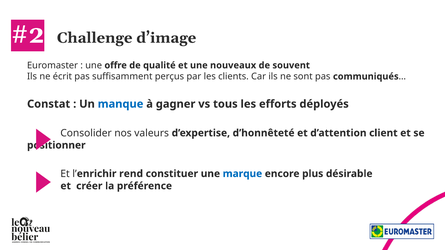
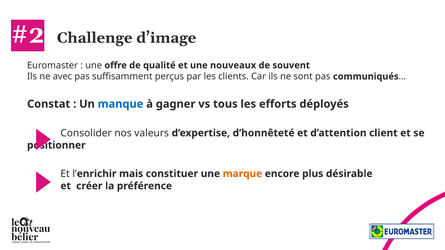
écrit: écrit -> avec
rend: rend -> mais
marque colour: blue -> orange
